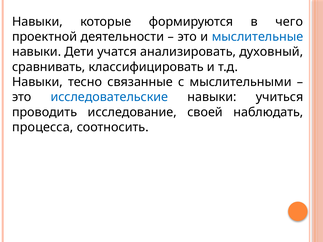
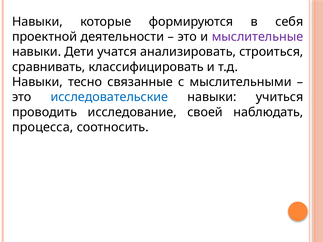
чего: чего -> себя
мыслительные colour: blue -> purple
духовный: духовный -> строиться
